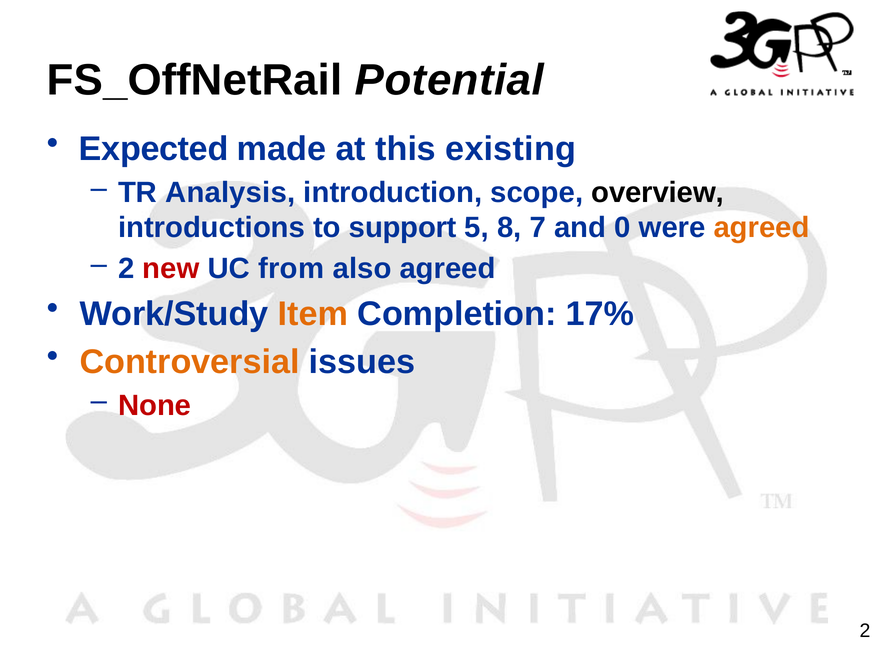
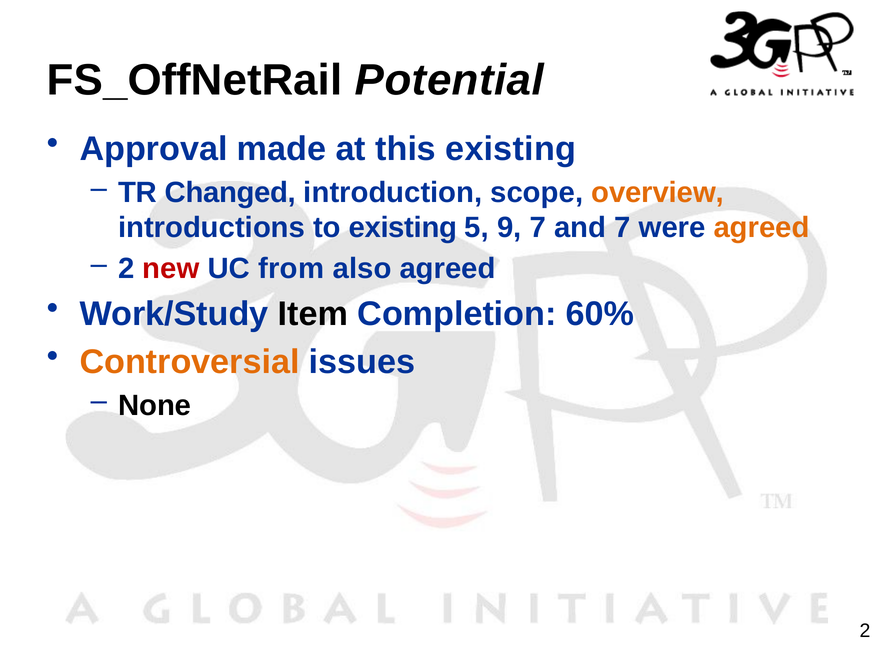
Expected: Expected -> Approval
Analysis: Analysis -> Changed
overview colour: black -> orange
to support: support -> existing
8: 8 -> 9
and 0: 0 -> 7
Item colour: orange -> black
17%: 17% -> 60%
None colour: red -> black
